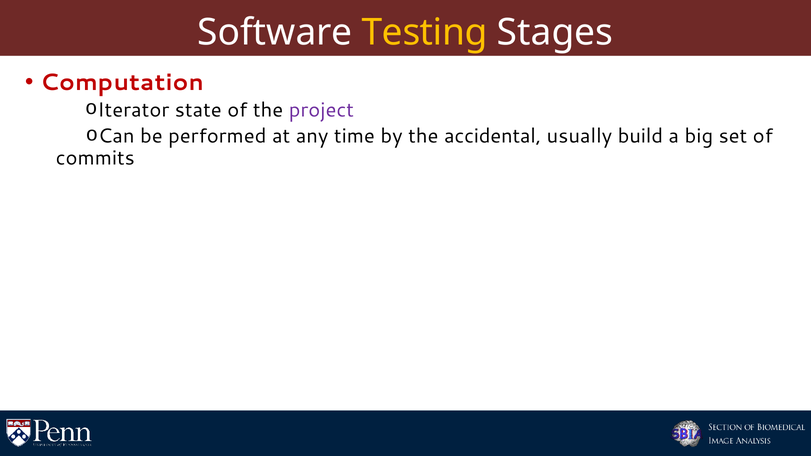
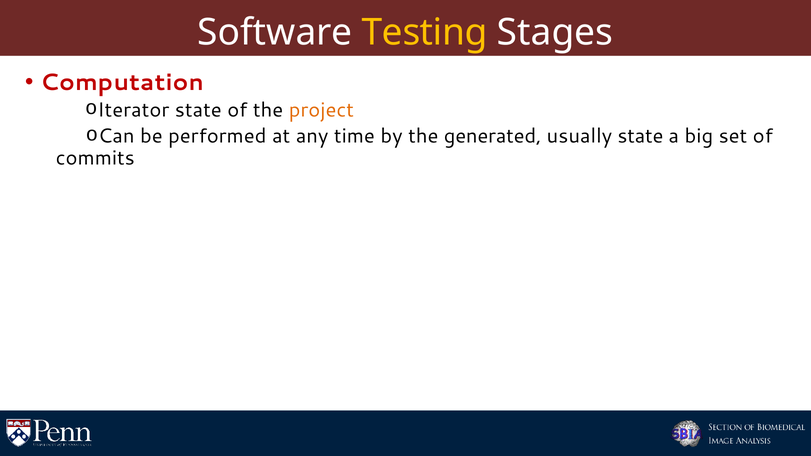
project colour: purple -> orange
accidental: accidental -> generated
usually build: build -> state
